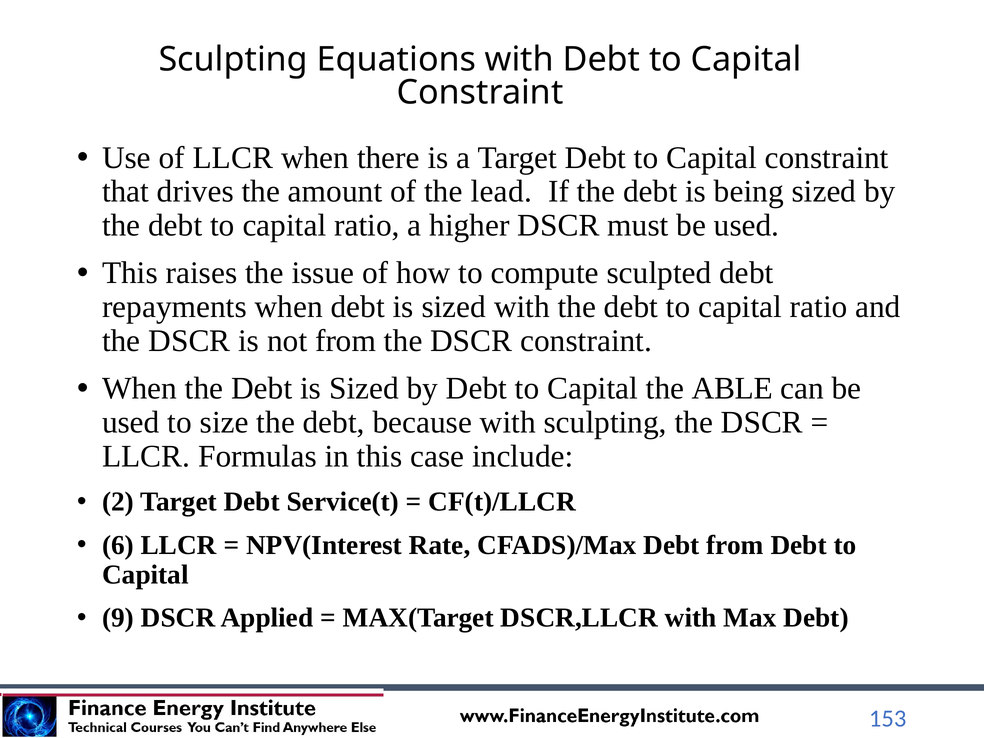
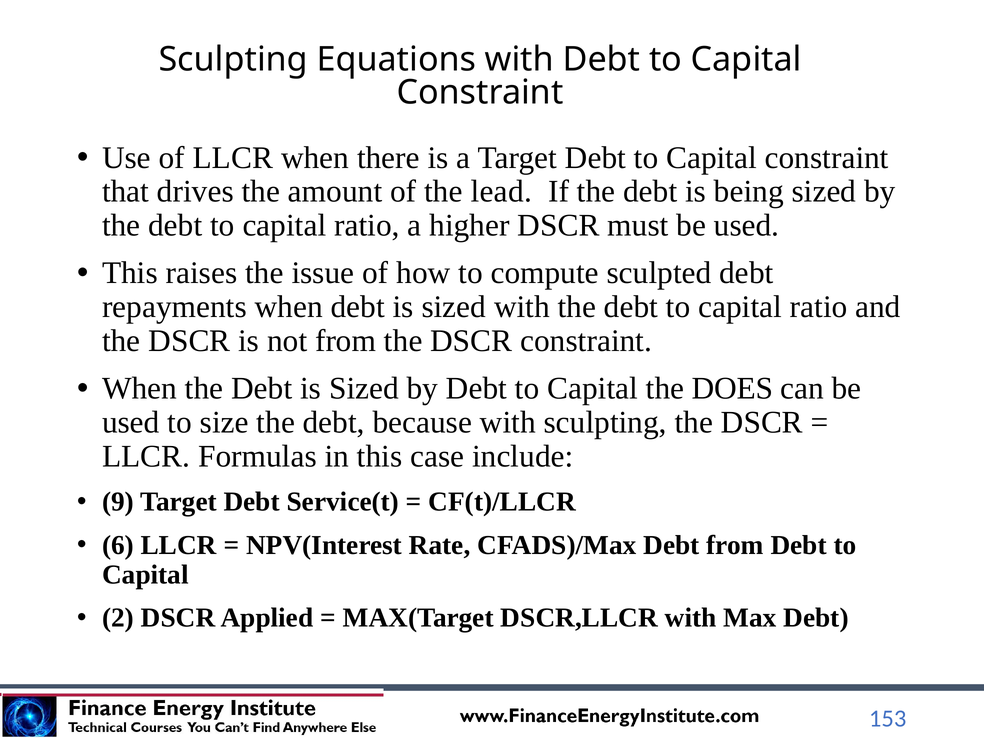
ABLE: ABLE -> DOES
2: 2 -> 9
9: 9 -> 2
